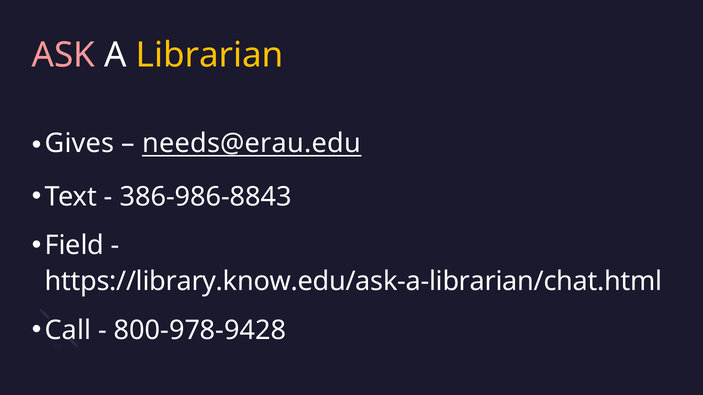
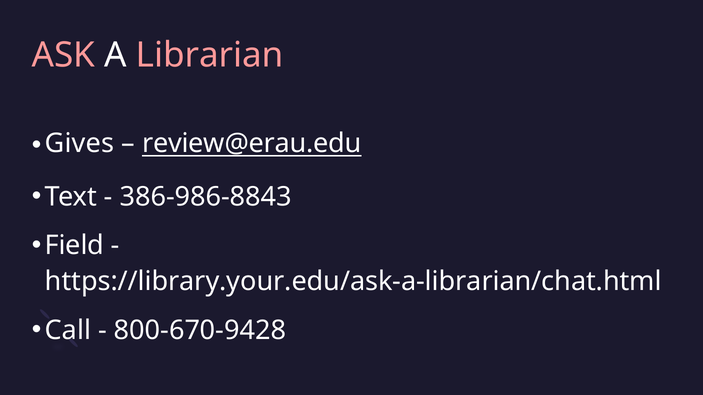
Librarian colour: yellow -> pink
needs@erau.edu: needs@erau.edu -> review@erau.edu
https://library.know.edu/ask-a-librarian/chat.html: https://library.know.edu/ask-a-librarian/chat.html -> https://library.your.edu/ask-a-librarian/chat.html
800-978-9428: 800-978-9428 -> 800-670-9428
